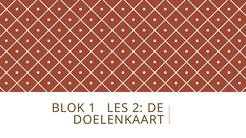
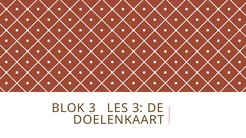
BLOK 1: 1 -> 3
LES 2: 2 -> 3
